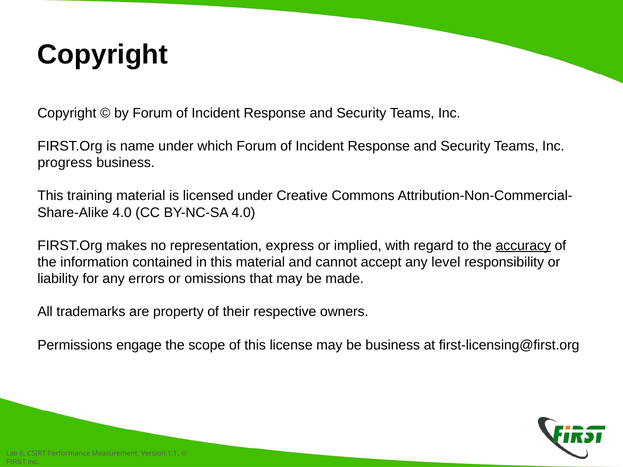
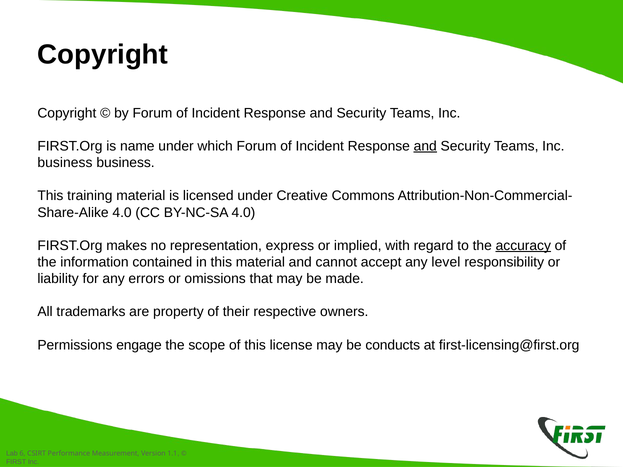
and at (425, 146) underline: none -> present
progress at (65, 163): progress -> business
be business: business -> conducts
